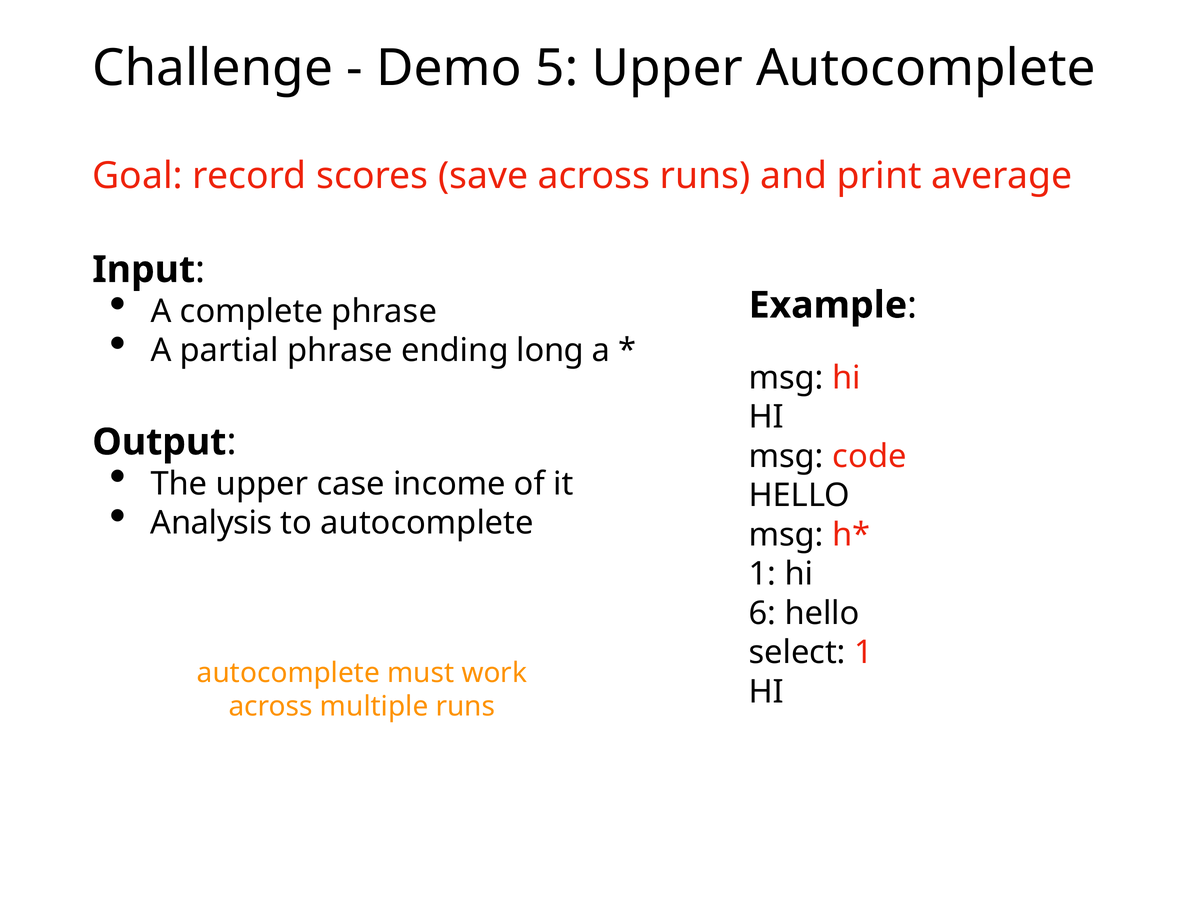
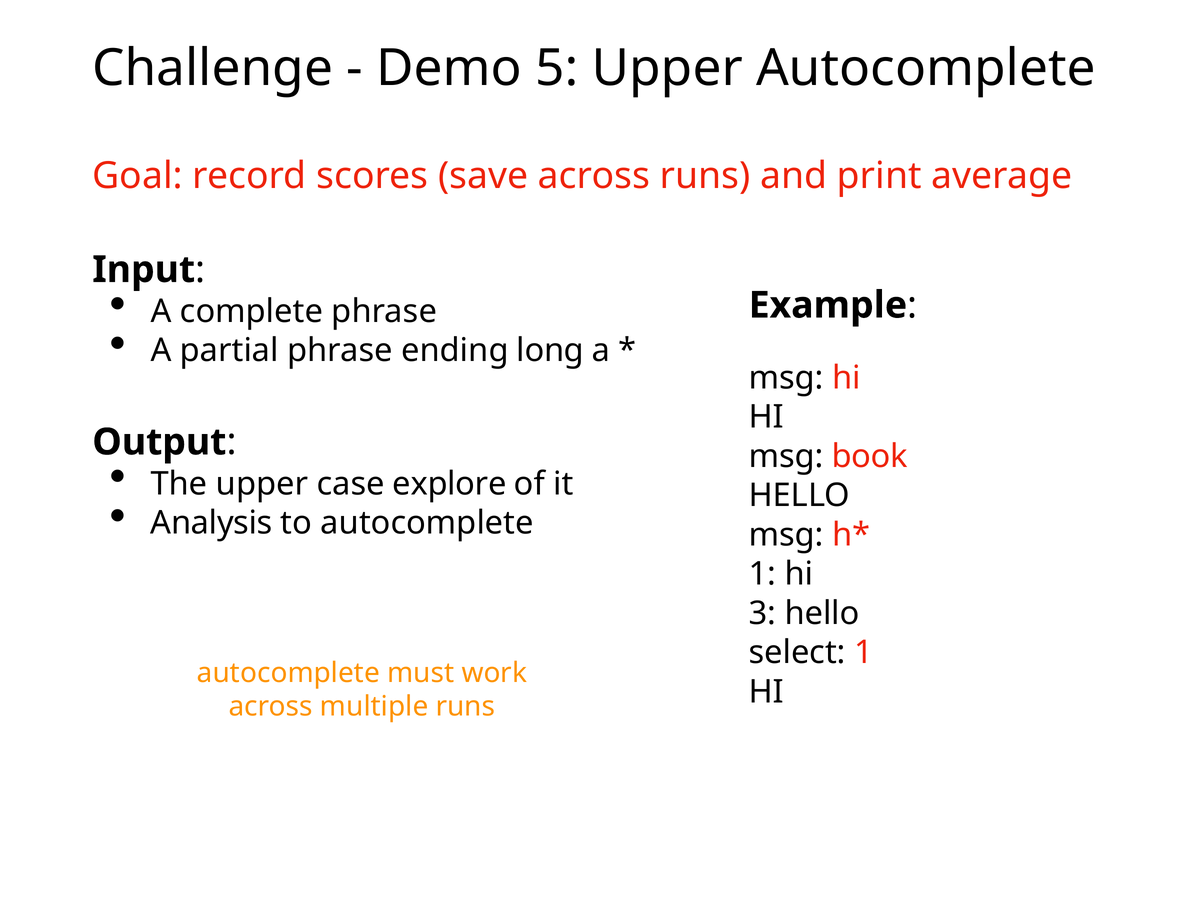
code: code -> book
income: income -> explore
6: 6 -> 3
